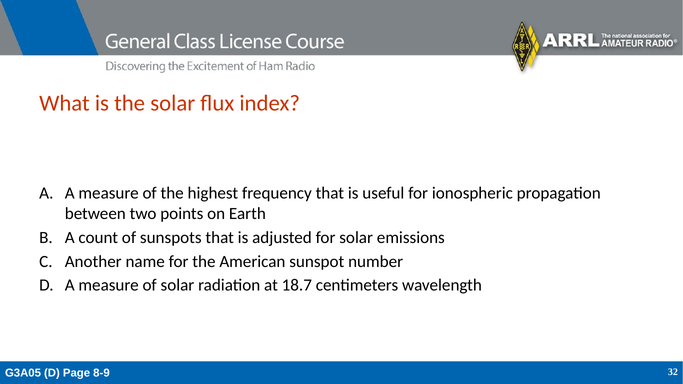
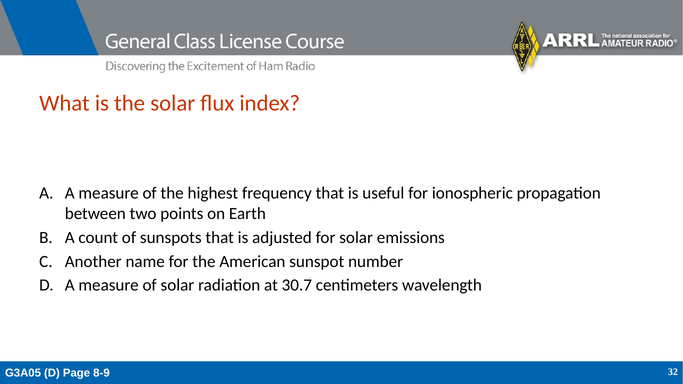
18.7: 18.7 -> 30.7
